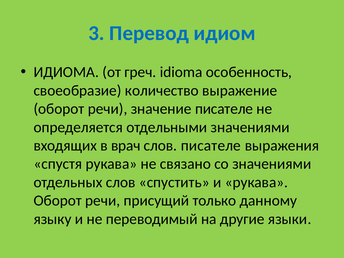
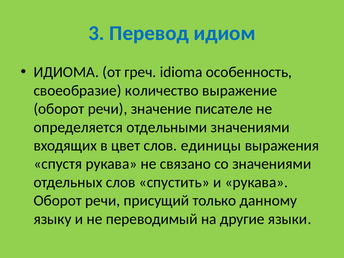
врач: врач -> цвет
слов писателе: писателе -> единицы
